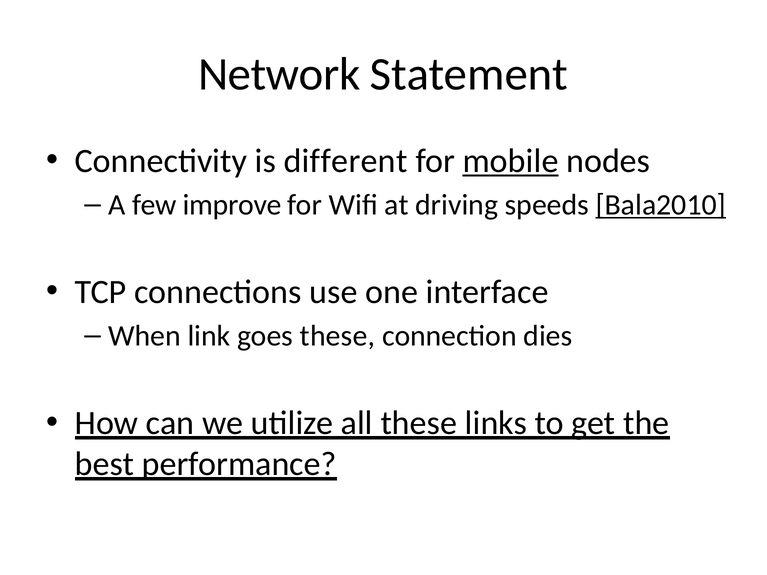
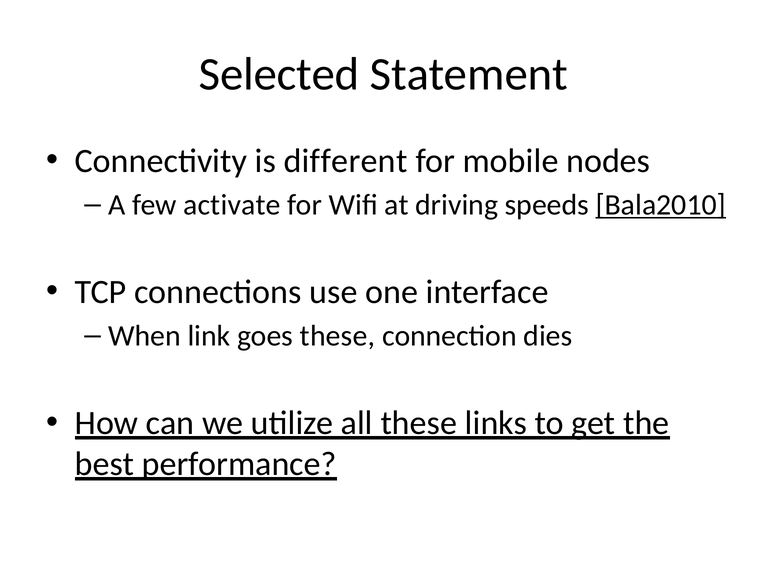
Network: Network -> Selected
mobile underline: present -> none
improve: improve -> activate
